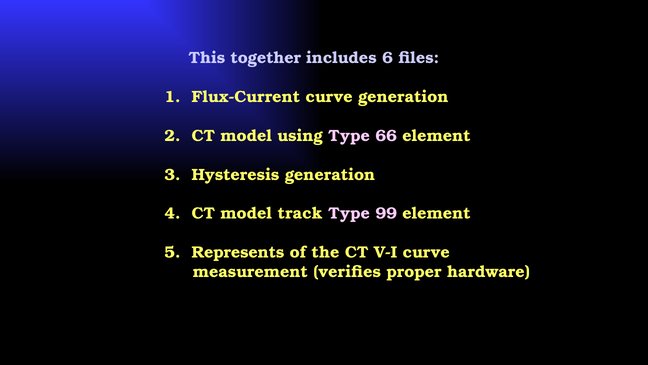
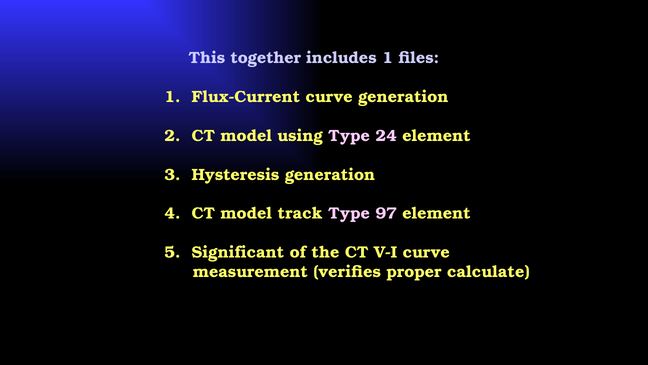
includes 6: 6 -> 1
66: 66 -> 24
99: 99 -> 97
Represents: Represents -> Significant
hardware: hardware -> calculate
